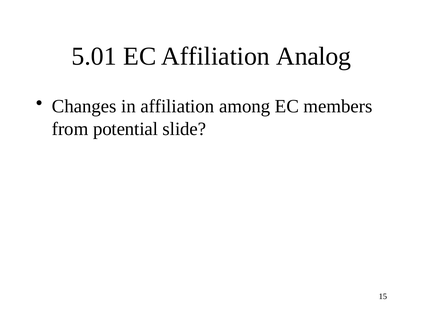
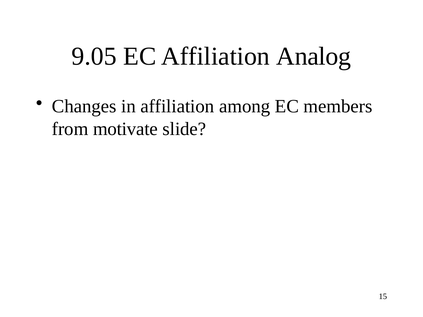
5.01: 5.01 -> 9.05
potential: potential -> motivate
